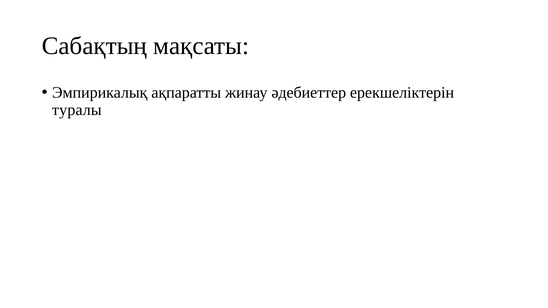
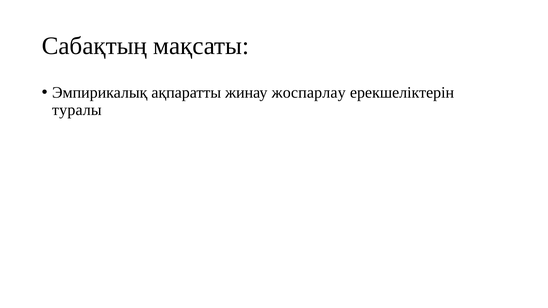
әдебиеттер: әдебиеттер -> жоспарлау
